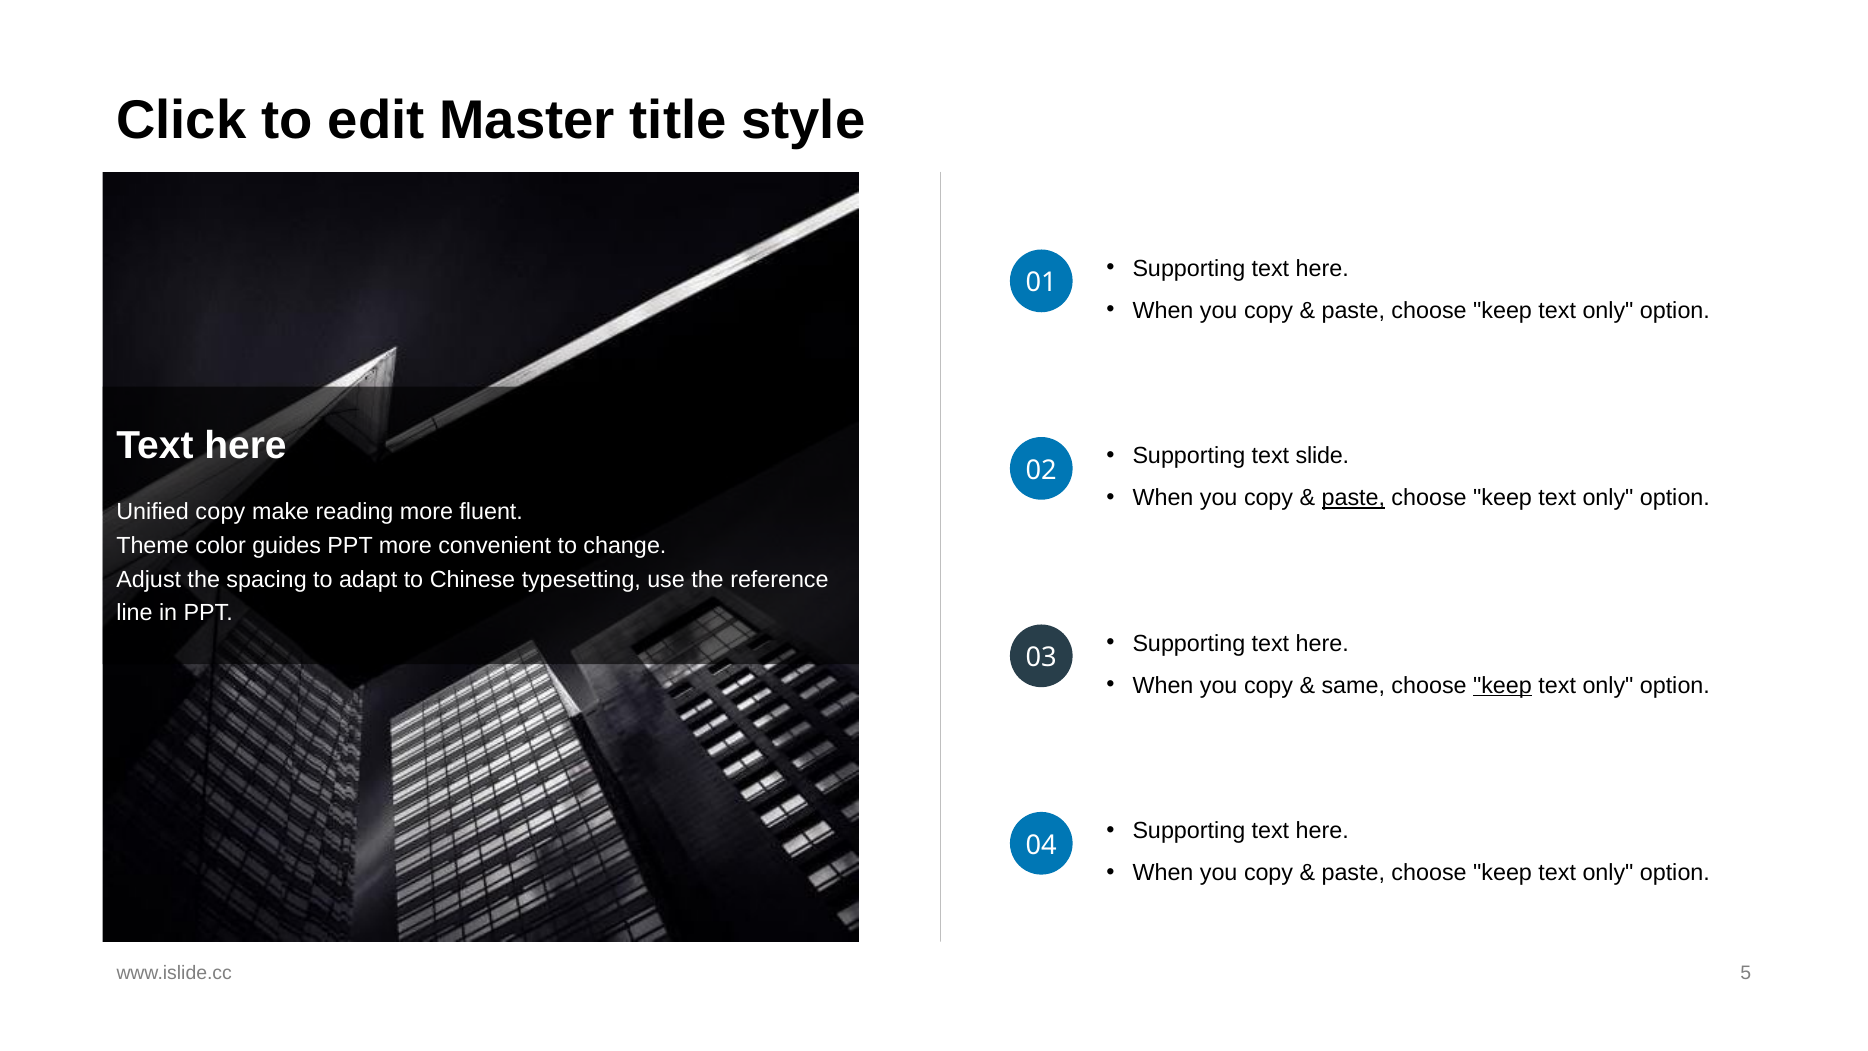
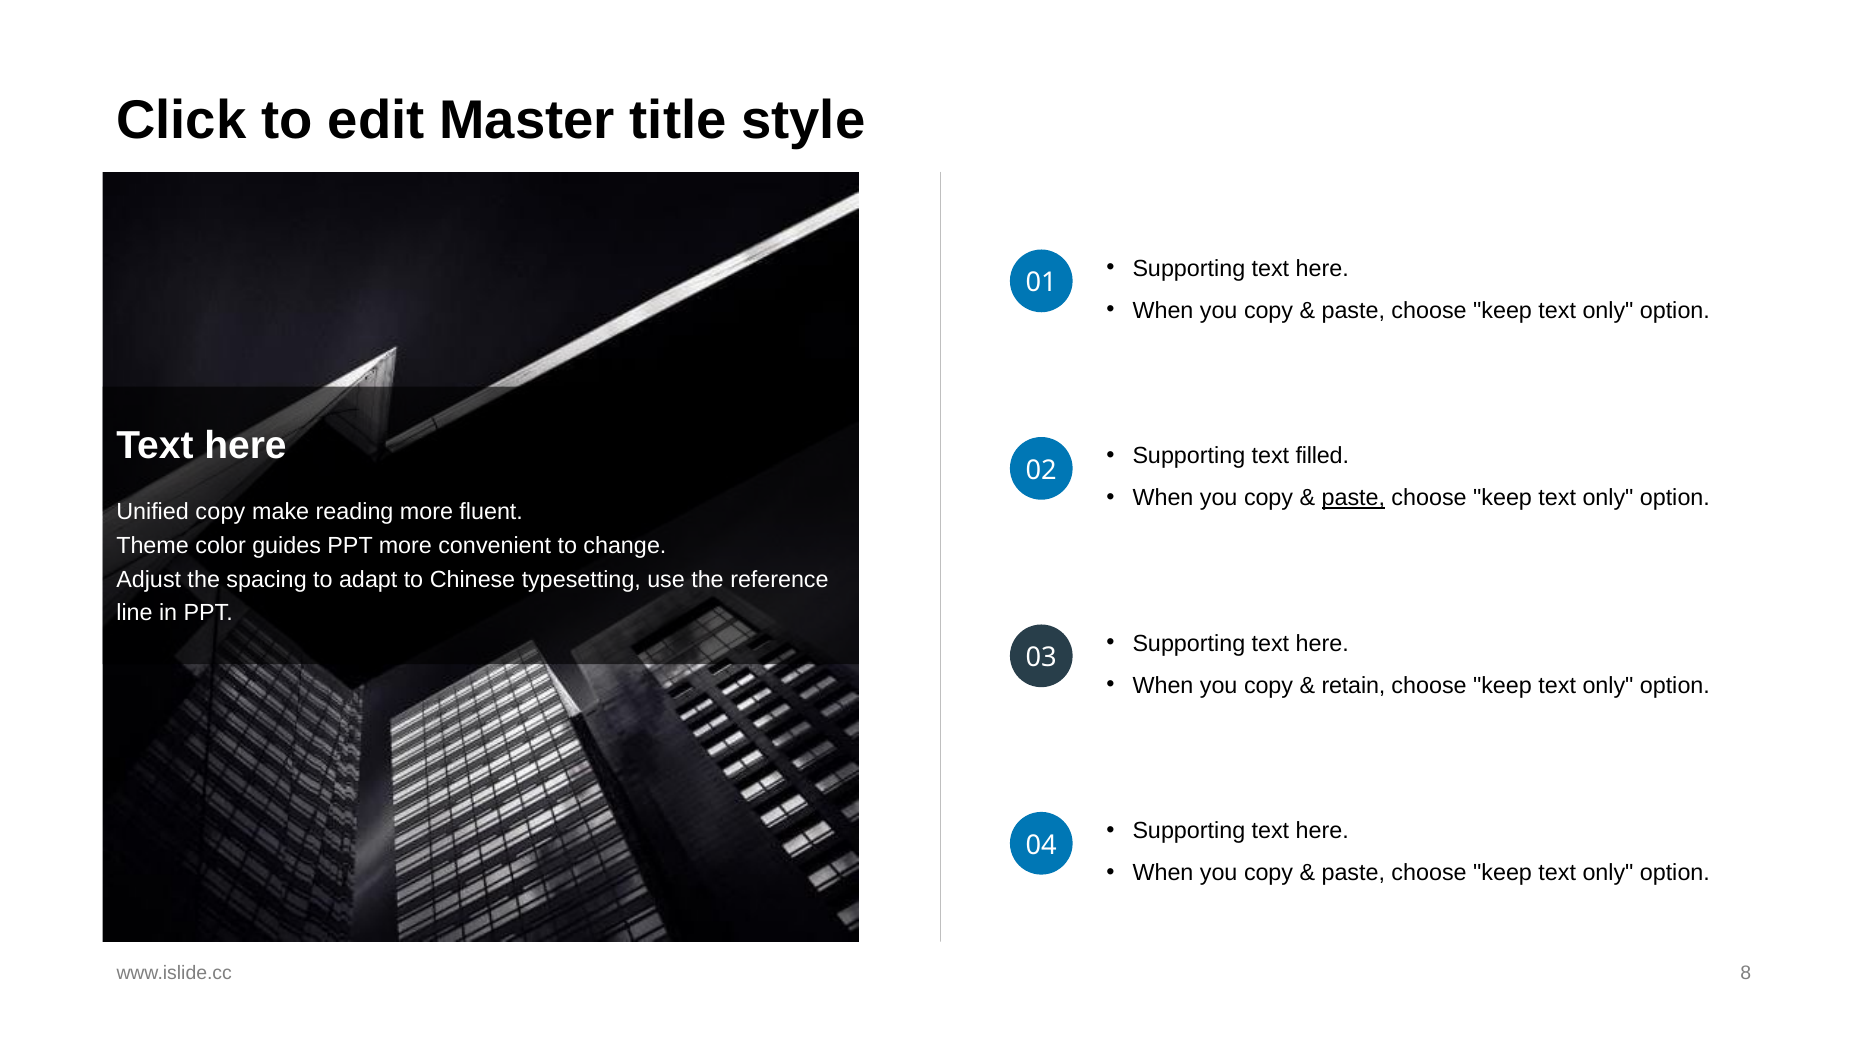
slide: slide -> filled
same: same -> retain
keep at (1502, 685) underline: present -> none
5: 5 -> 8
